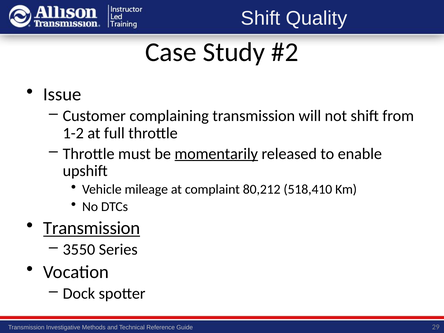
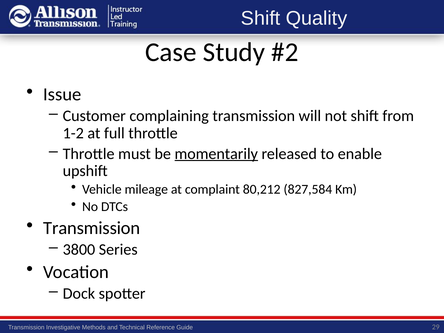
518,410: 518,410 -> 827,584
Transmission at (92, 228) underline: present -> none
3550: 3550 -> 3800
